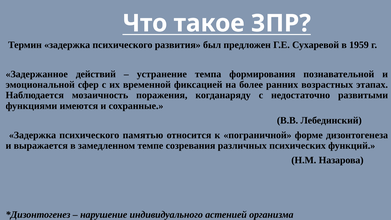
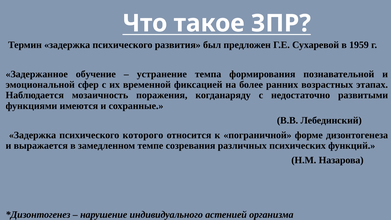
действий: действий -> обучение
памятью: памятью -> которого
